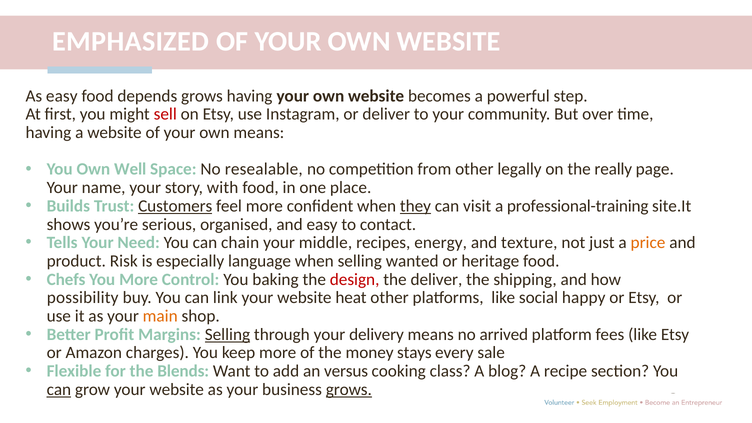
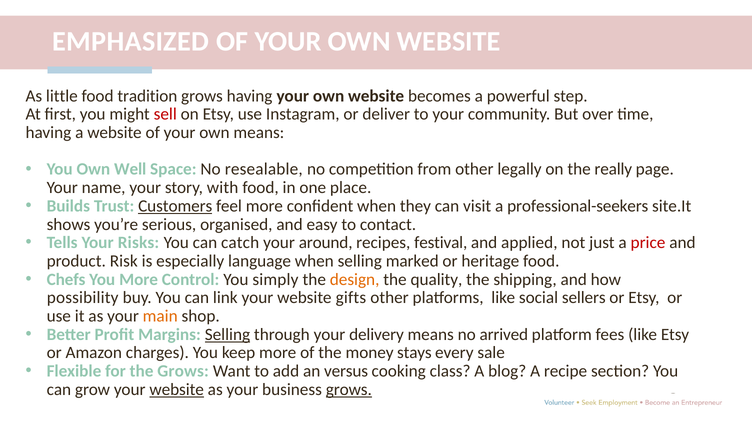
As easy: easy -> little
depends: depends -> tradition
they underline: present -> none
professional-training: professional-training -> professional-seekers
Need: Need -> Risks
chain: chain -> catch
middle: middle -> around
energy: energy -> festival
texture: texture -> applied
price colour: orange -> red
wanted: wanted -> marked
baking: baking -> simply
design colour: red -> orange
the deliver: deliver -> quality
heat: heat -> gifts
happy: happy -> sellers
the Blends: Blends -> Grows
can at (59, 389) underline: present -> none
website at (177, 389) underline: none -> present
